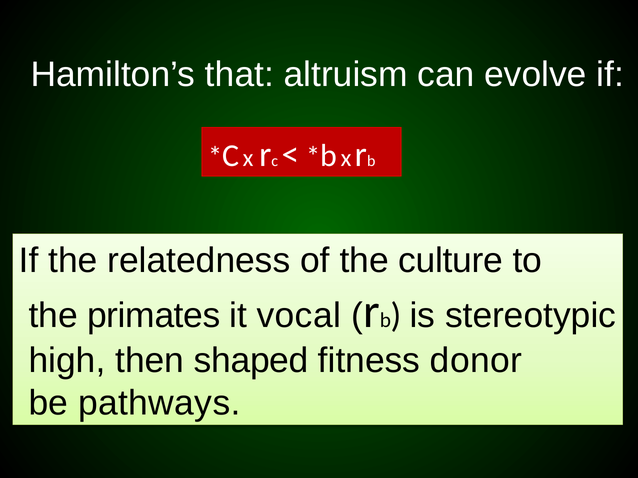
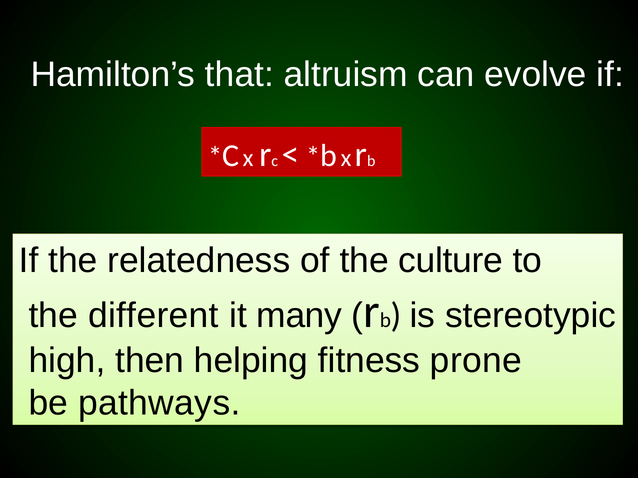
primates: primates -> different
vocal: vocal -> many
shaped: shaped -> helping
donor: donor -> prone
